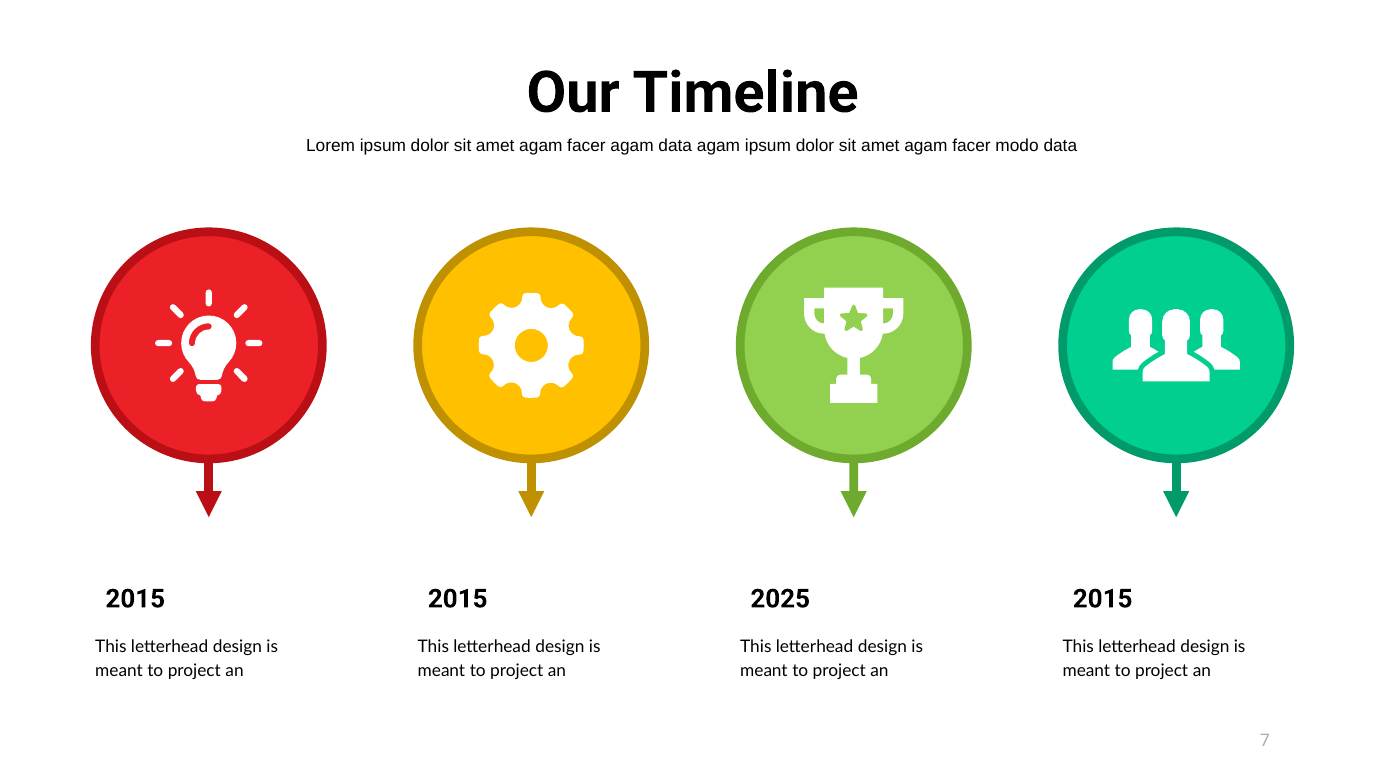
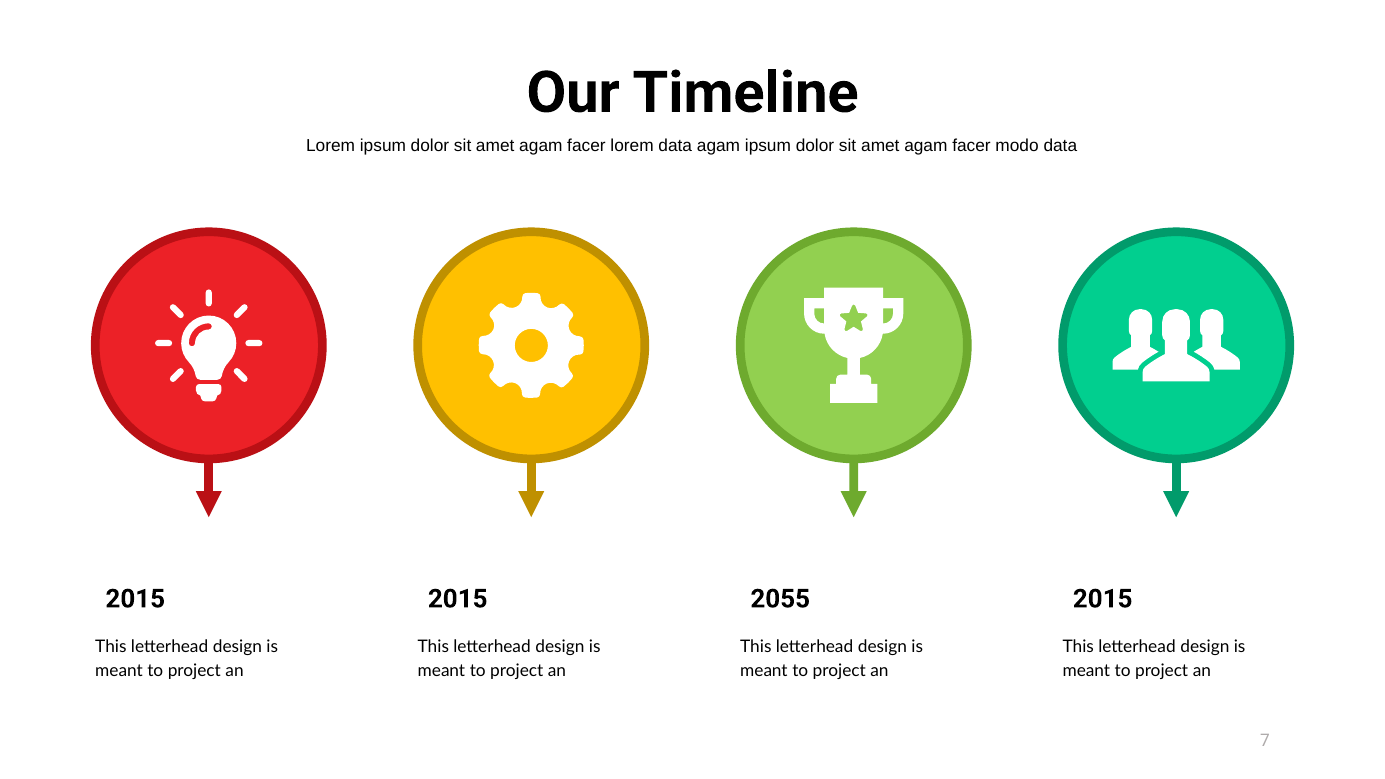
facer agam: agam -> lorem
2025: 2025 -> 2055
